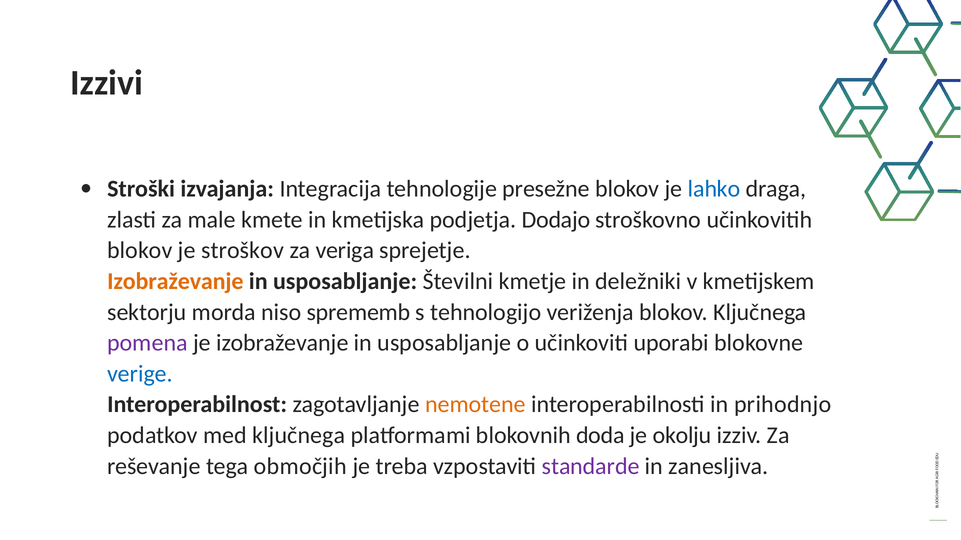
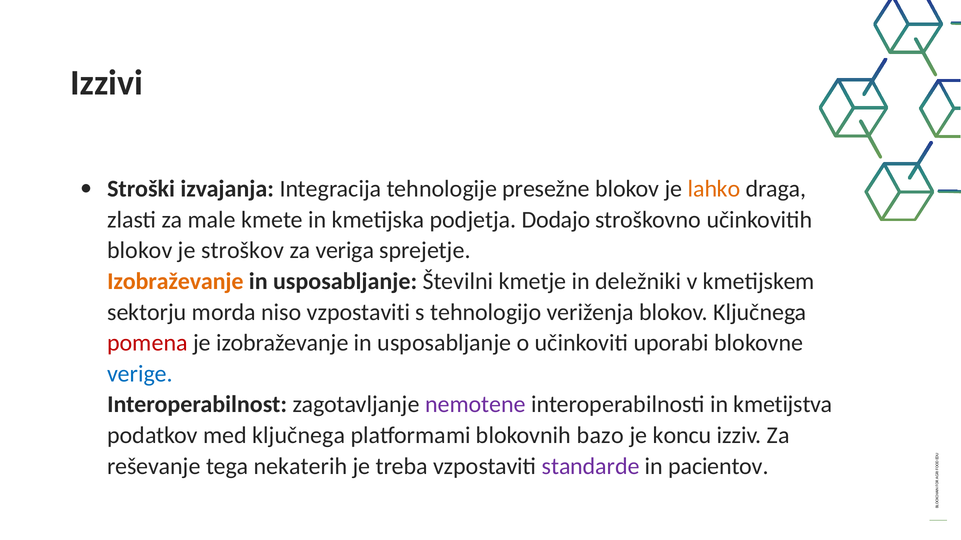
lahko colour: blue -> orange
niso sprememb: sprememb -> vzpostaviti
pomena colour: purple -> red
nemotene colour: orange -> purple
prihodnjo: prihodnjo -> kmetijstva
doda: doda -> bazo
okolju: okolju -> koncu
območjih: območjih -> nekaterih
zanesljiva: zanesljiva -> pacientov
